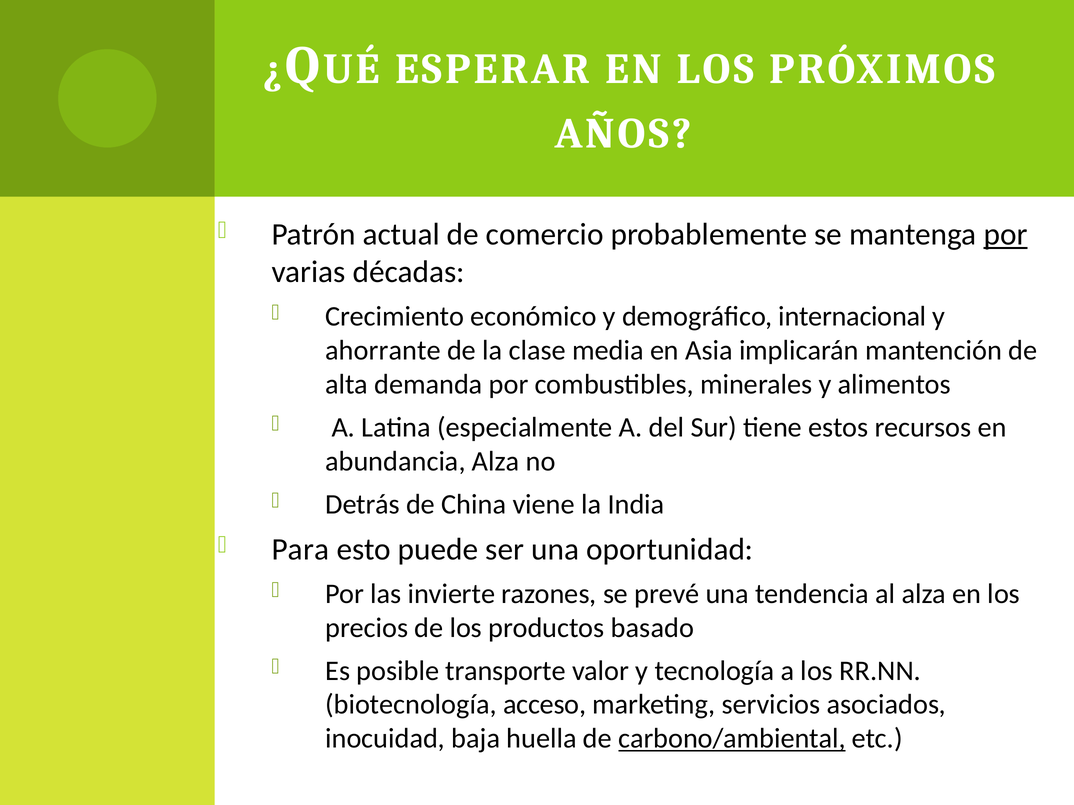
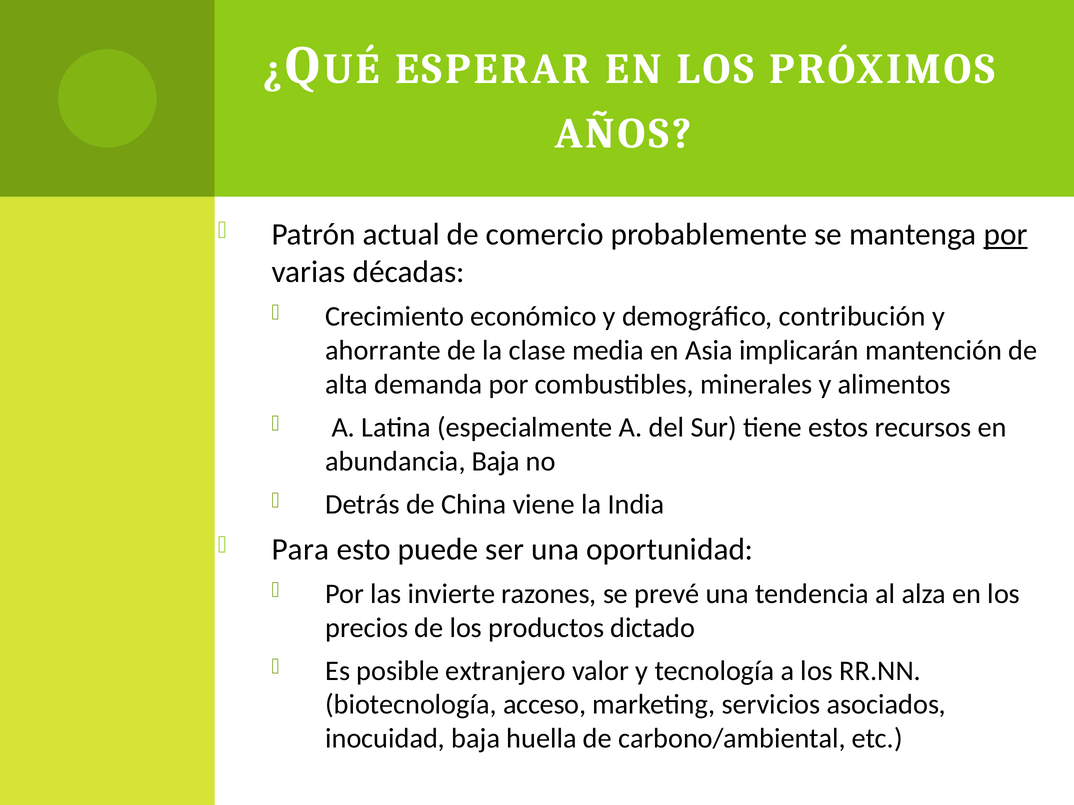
internacional: internacional -> contribución
abundancia Alza: Alza -> Baja
basado: basado -> dictado
transporte: transporte -> extranjero
carbono/ambiental underline: present -> none
